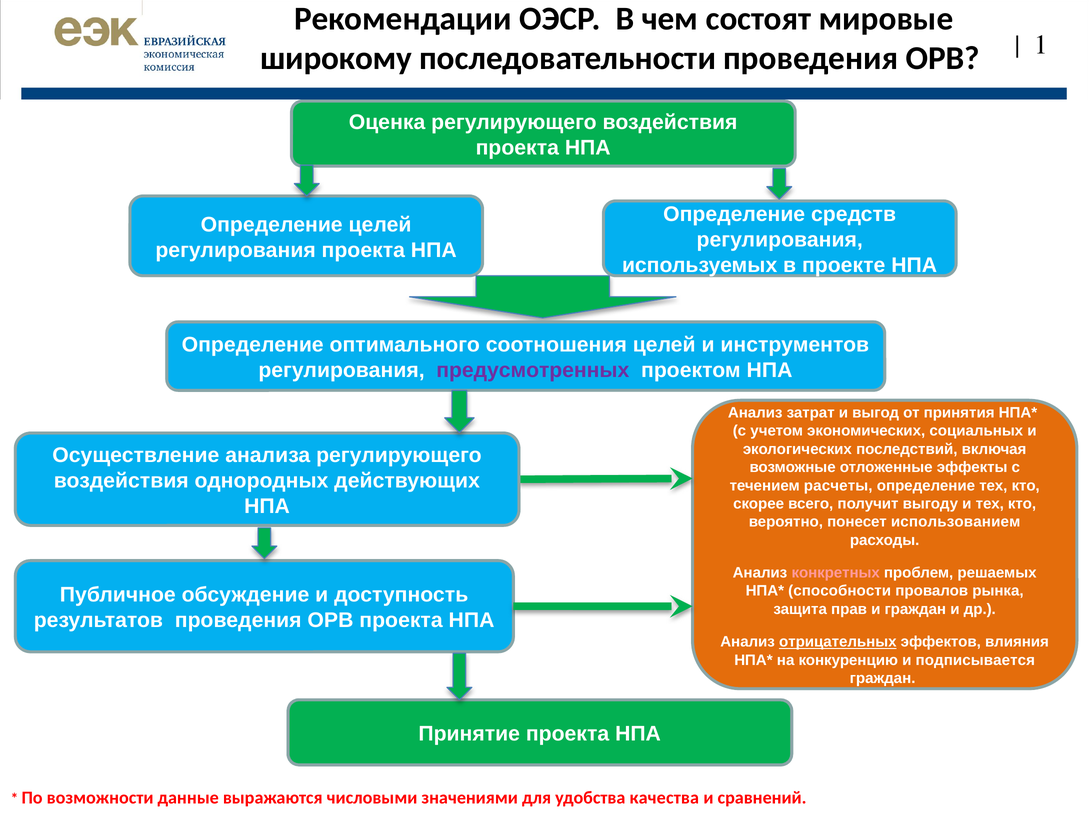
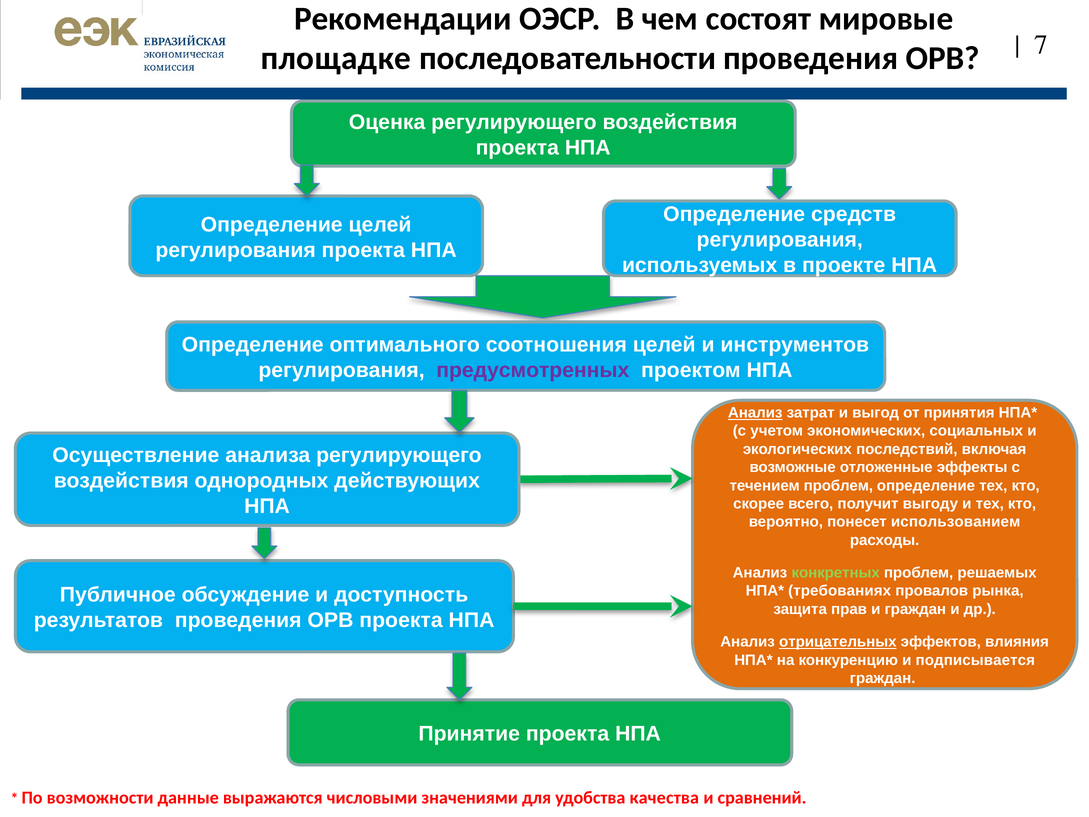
1: 1 -> 7
широкому: широкому -> площадке
Анализ at (755, 413) underline: none -> present
течением расчеты: расчеты -> проблем
конкретных colour: pink -> light green
способности: способности -> требованиях
